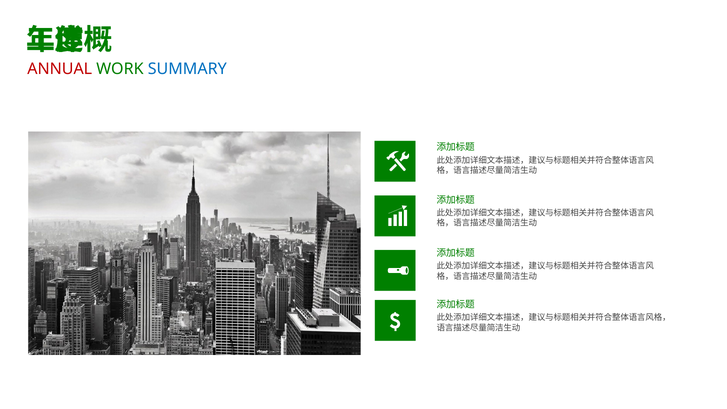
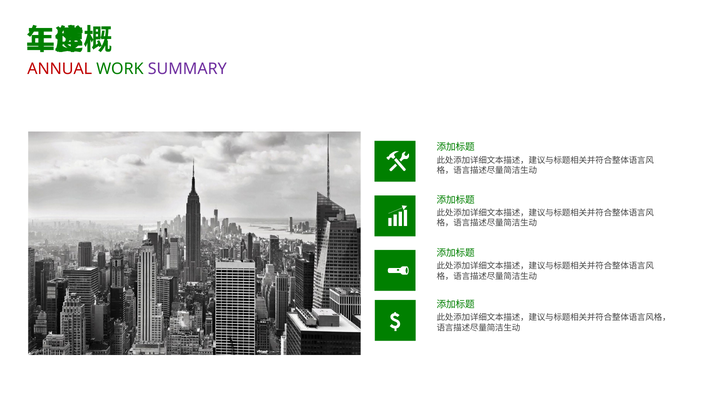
SUMMARY colour: blue -> purple
